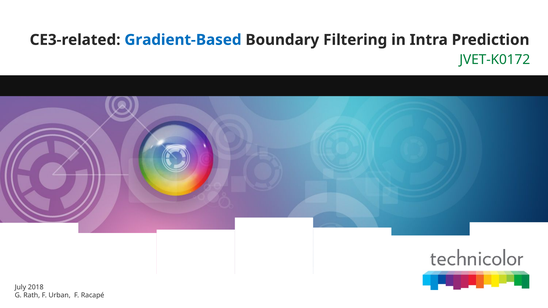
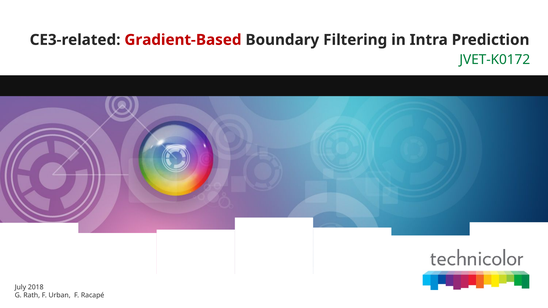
Gradient-Based colour: blue -> red
